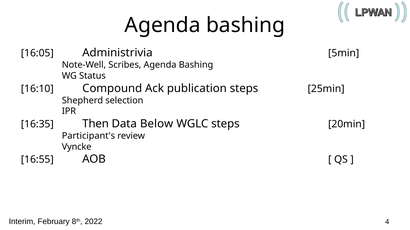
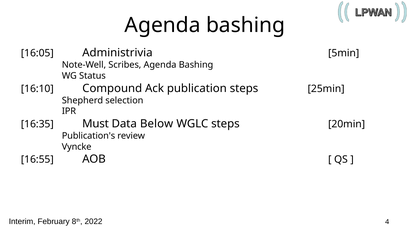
Then: Then -> Must
Participant's: Participant's -> Publication's
